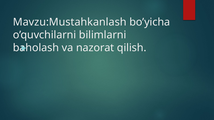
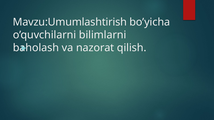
Mavzu:Mustahkanlash: Mavzu:Mustahkanlash -> Mavzu:Umumlashtirish
